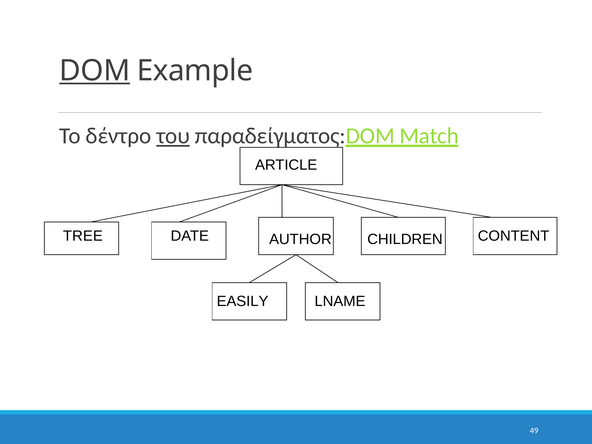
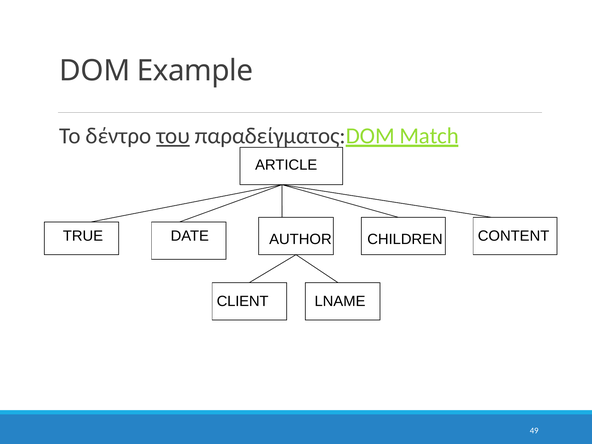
DOM underline: present -> none
TREE: TREE -> TRUE
EASILY: EASILY -> CLIENT
